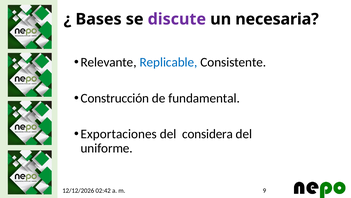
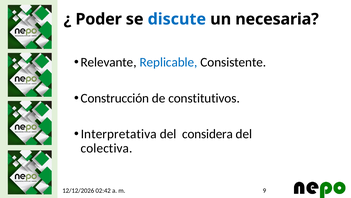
Bases: Bases -> Poder
discute colour: purple -> blue
fundamental: fundamental -> constitutivos
Exportaciones: Exportaciones -> Interpretativa
uniforme: uniforme -> colectiva
